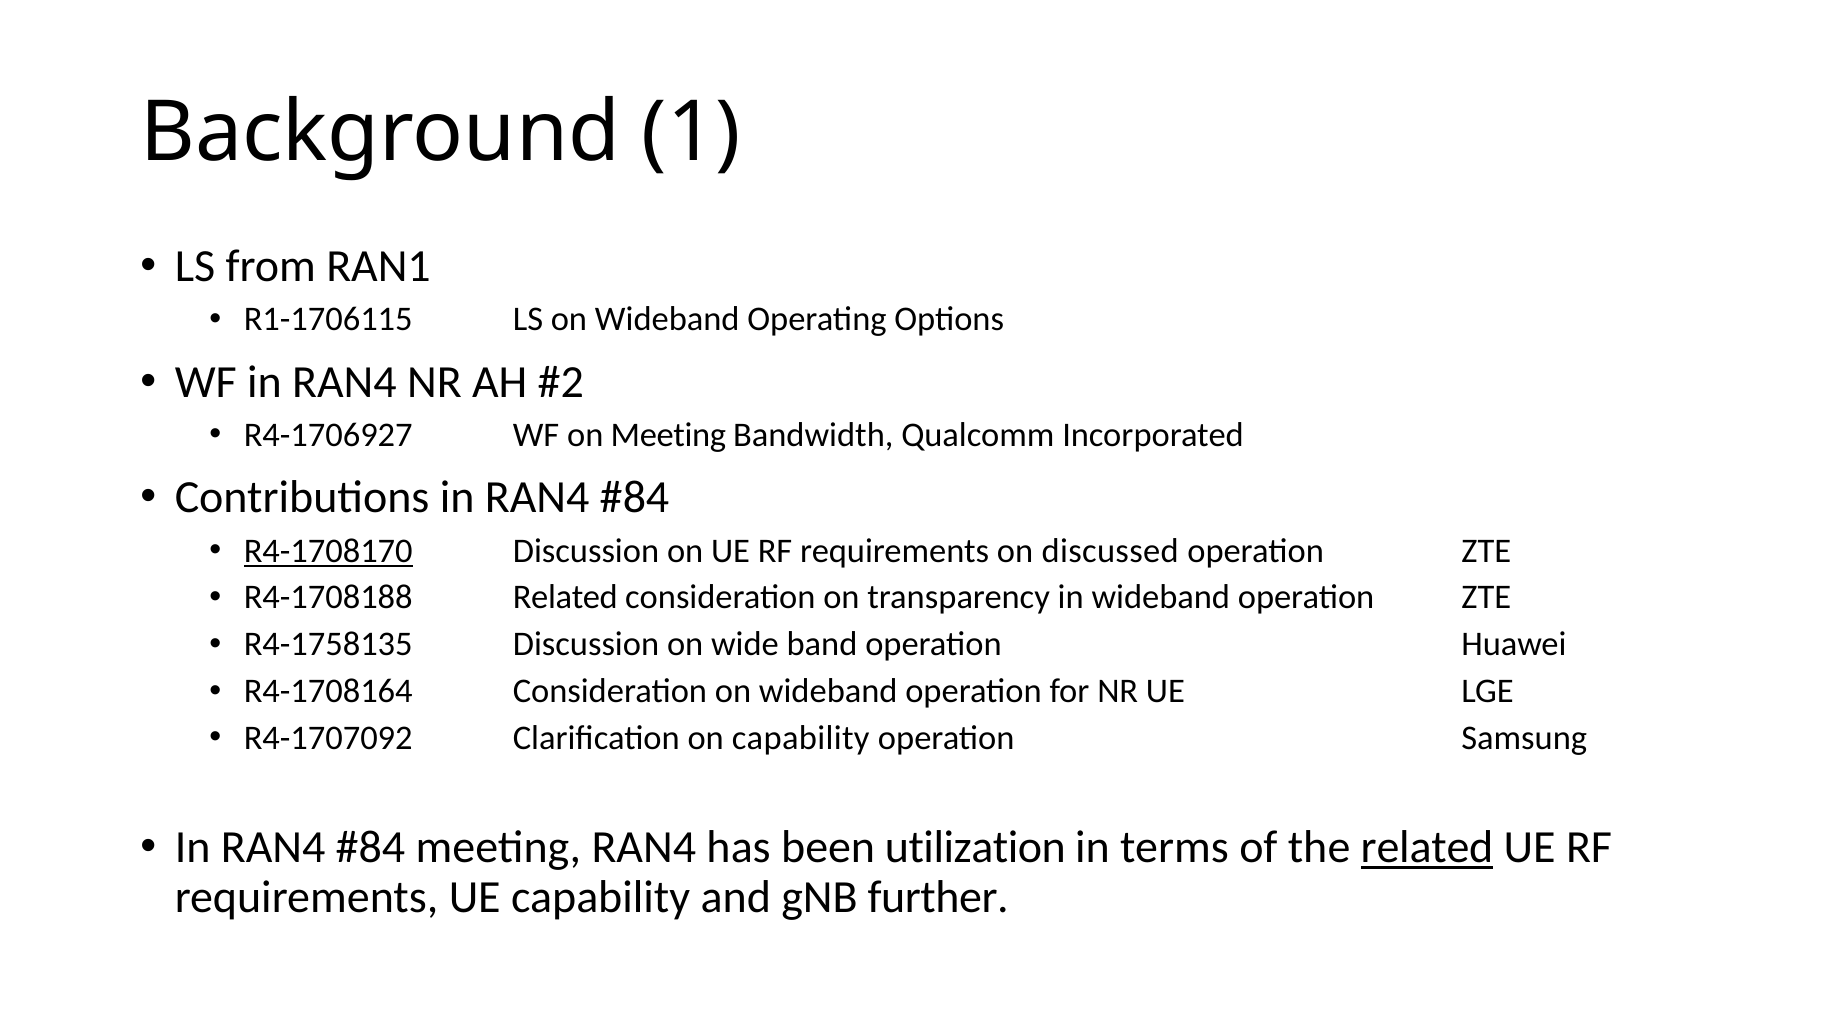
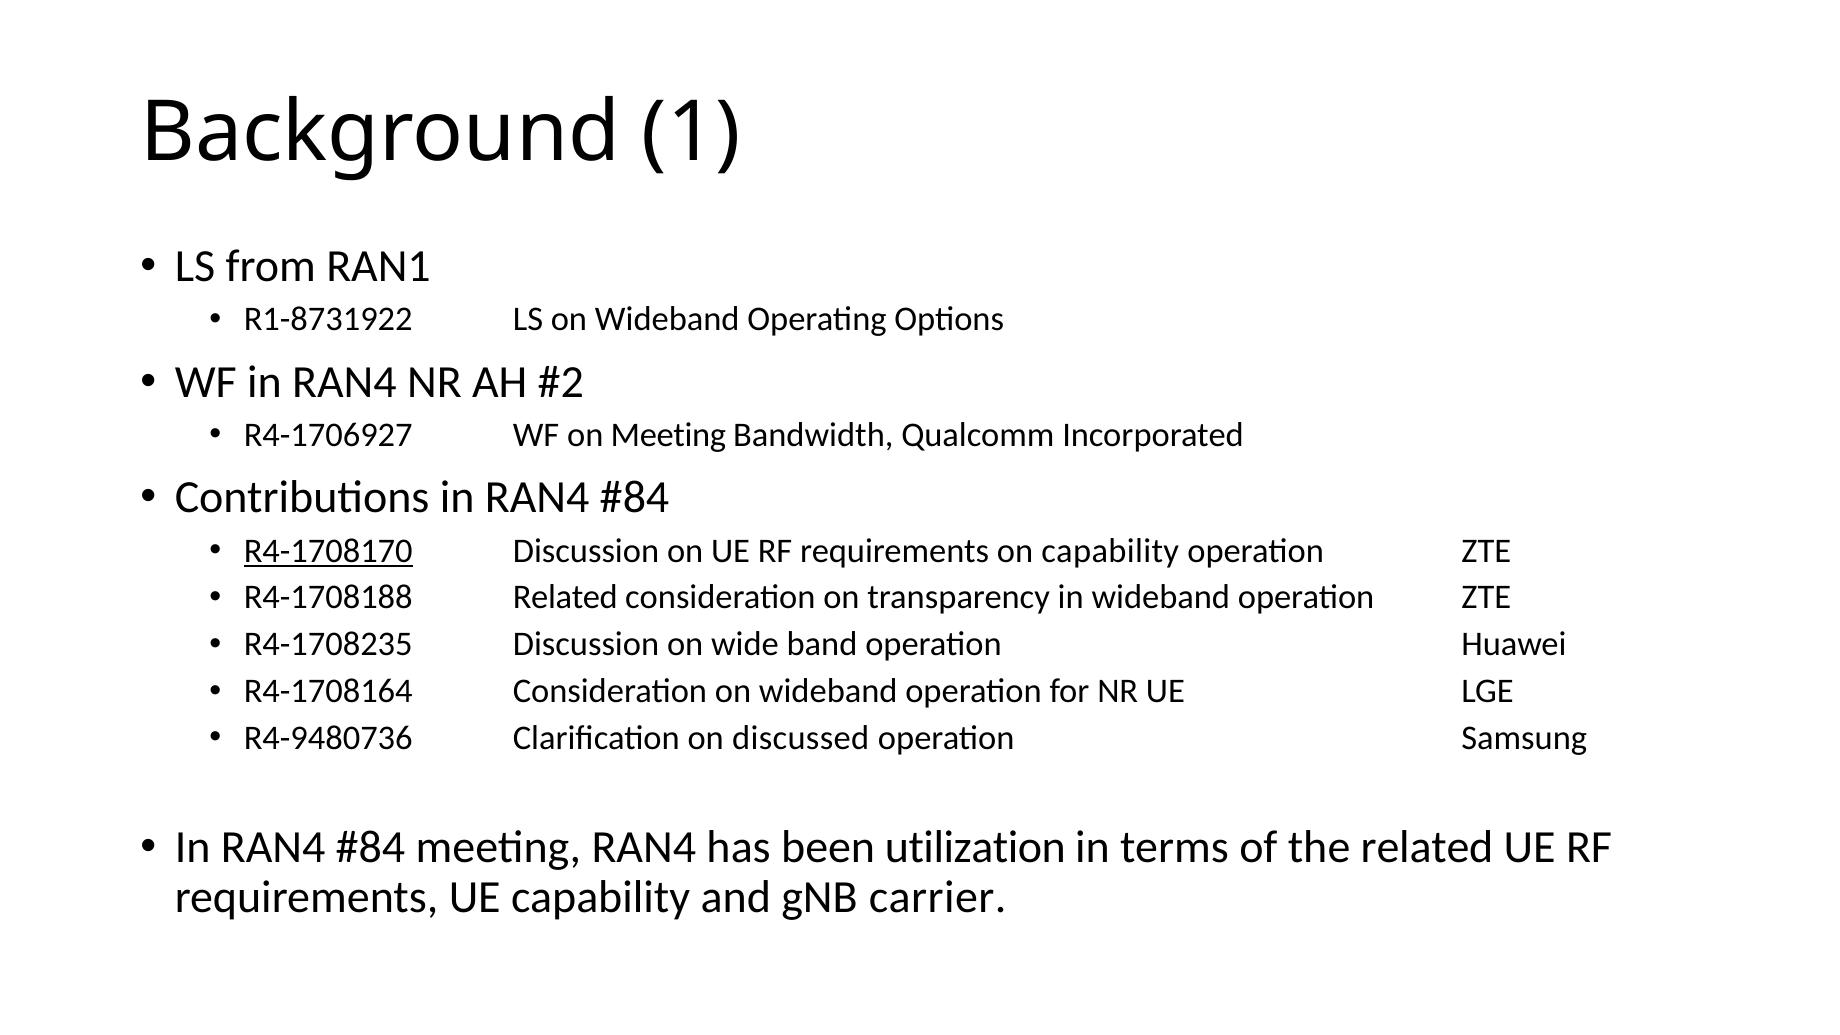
R1-1706115: R1-1706115 -> R1-8731922
on discussed: discussed -> capability
R4-1758135: R4-1758135 -> R4-1708235
R4-1707092: R4-1707092 -> R4-9480736
on capability: capability -> discussed
related at (1427, 847) underline: present -> none
further: further -> carrier
